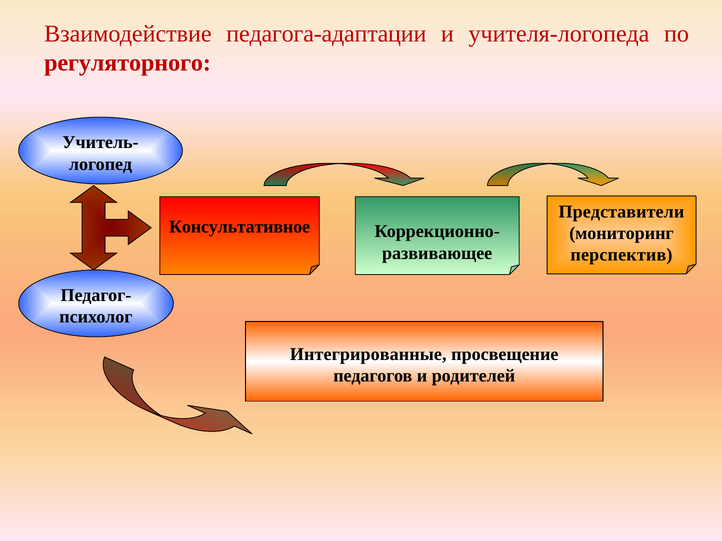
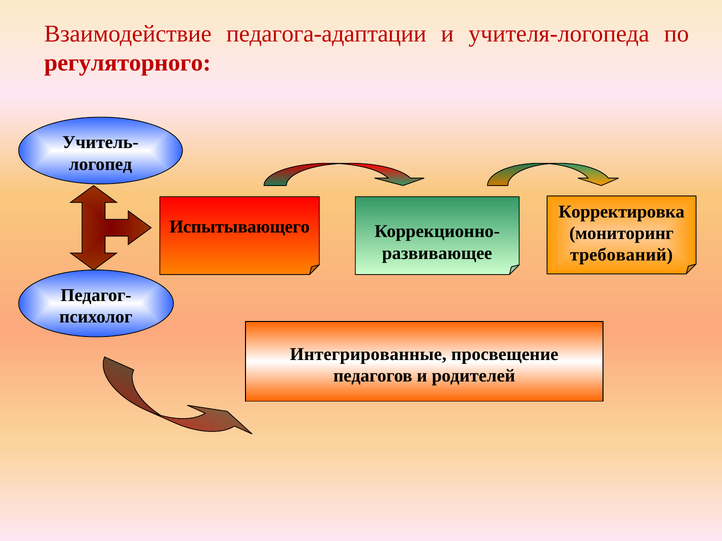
Представители: Представители -> Корректировка
Консультативное: Консультативное -> Испытывающего
перспектив: перспектив -> требований
